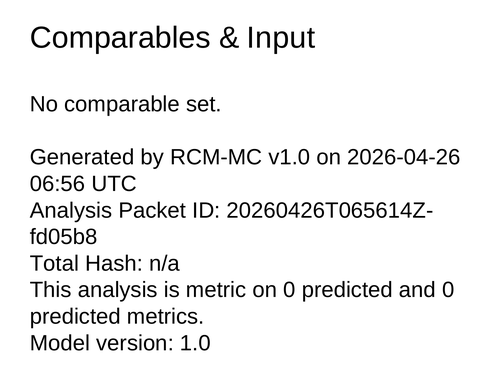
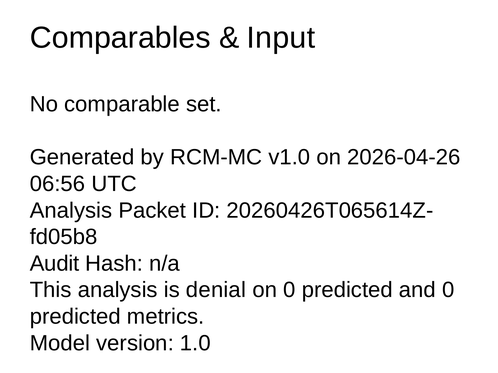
Total: Total -> Audit
metric: metric -> denial
